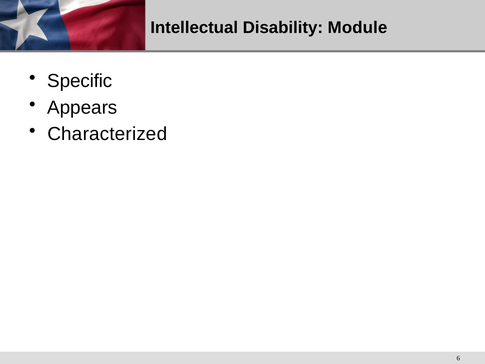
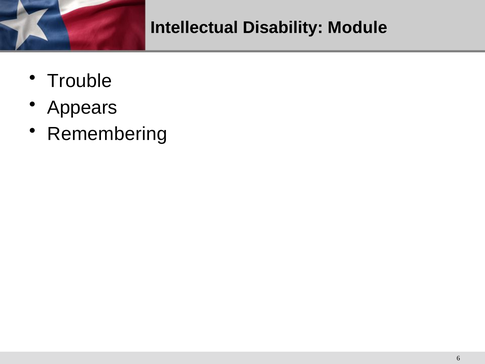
Specific: Specific -> Trouble
Characterized: Characterized -> Remembering
